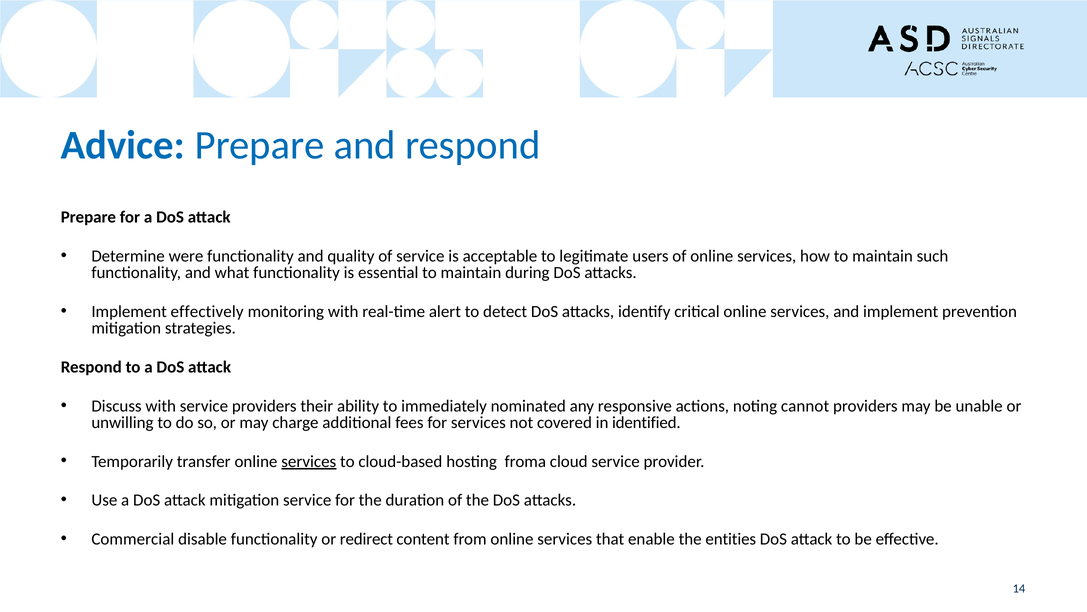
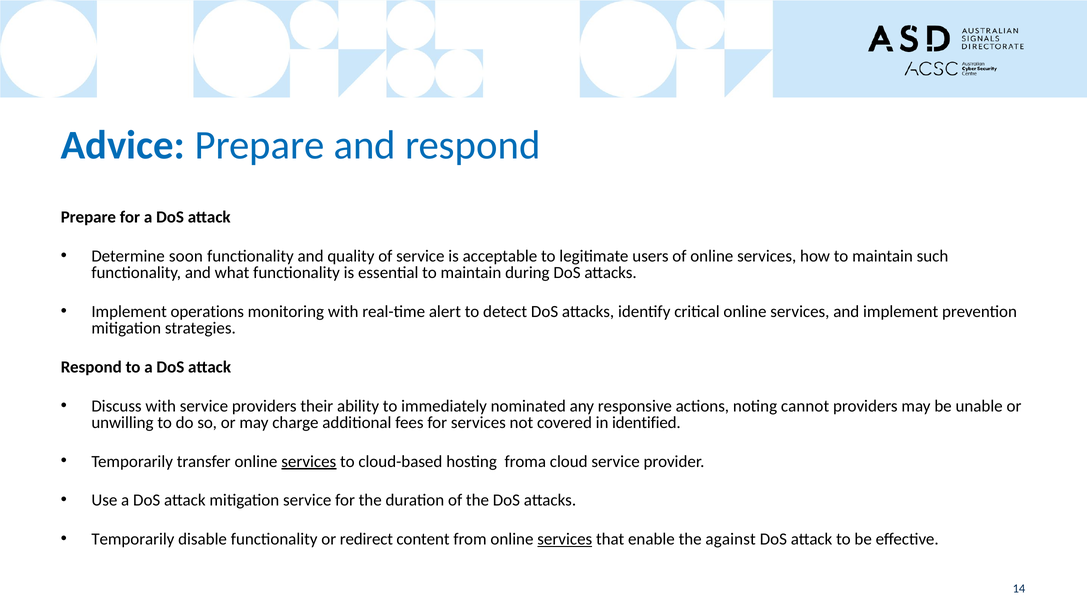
were: were -> soon
effectively: effectively -> operations
Commercial at (133, 539): Commercial -> Temporarily
services at (565, 539) underline: none -> present
entities: entities -> against
